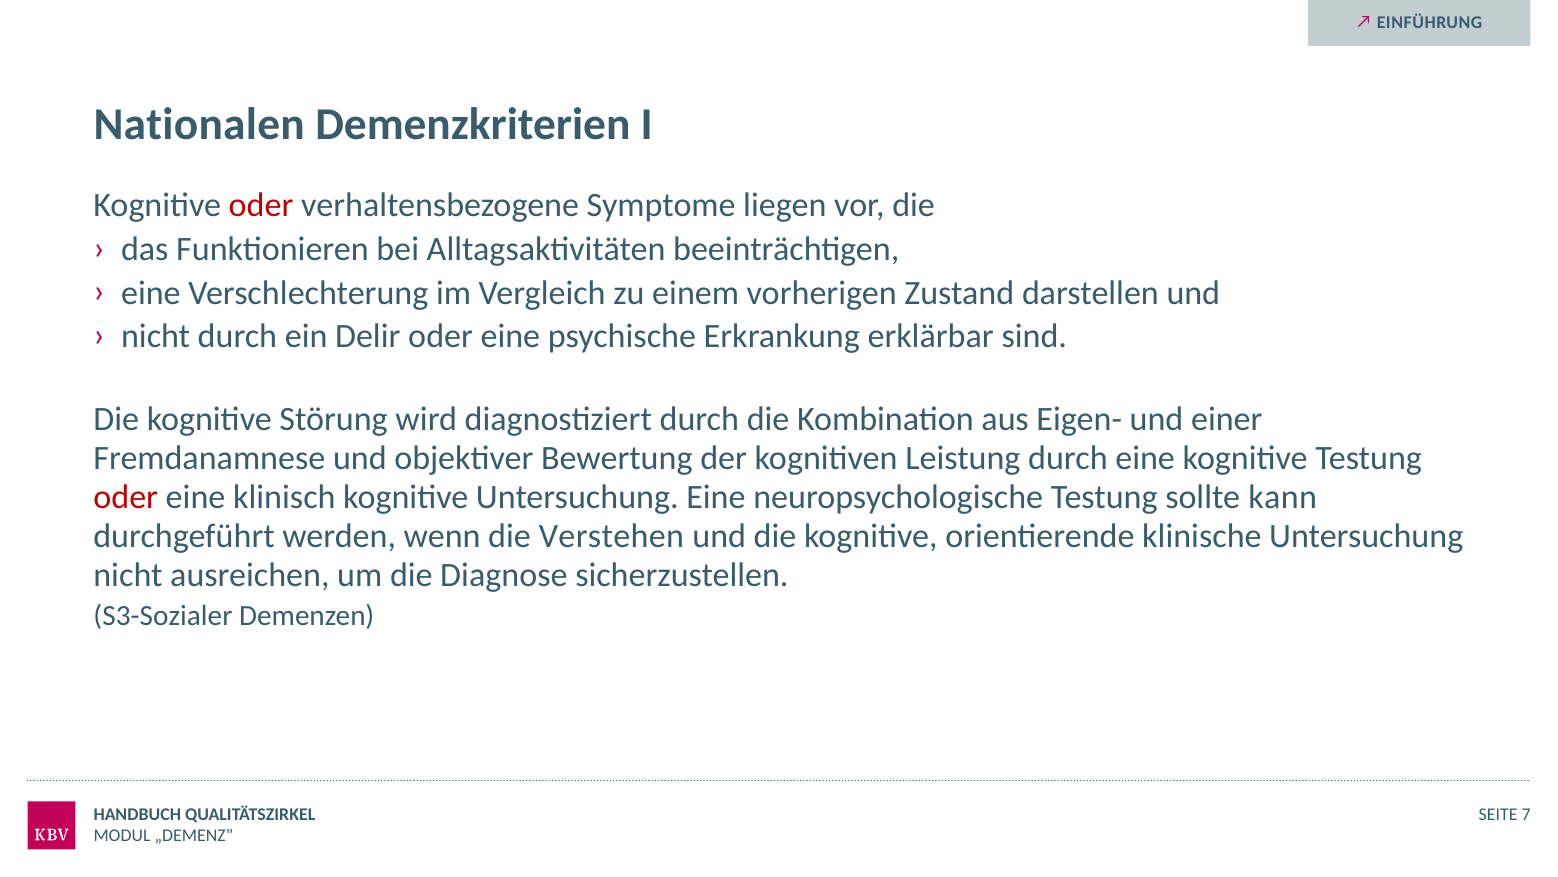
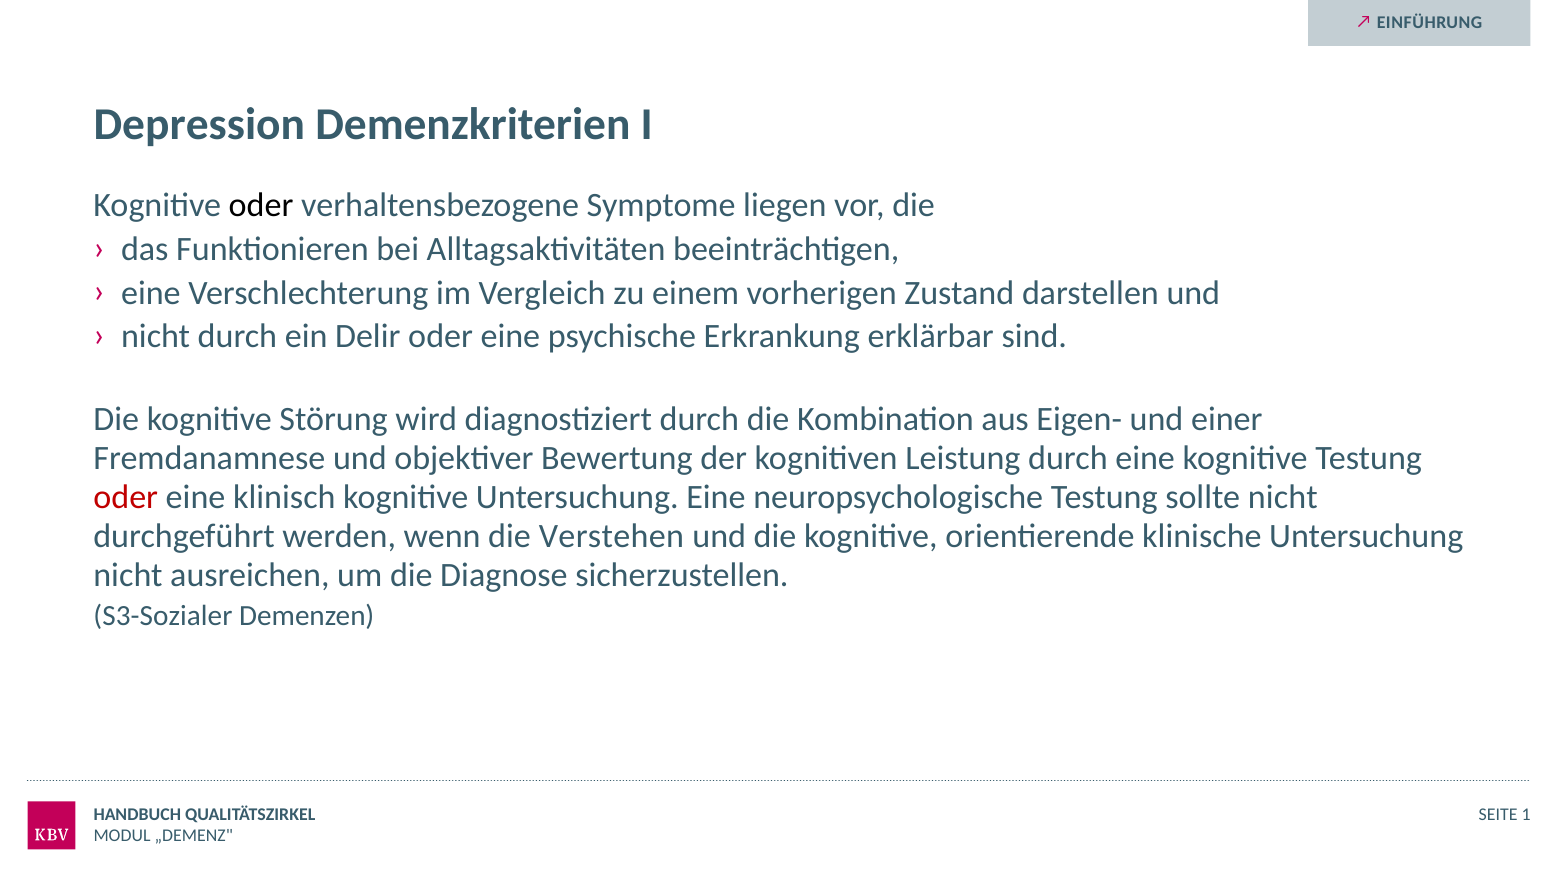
Nationalen: Nationalen -> Depression
oder at (261, 205) colour: red -> black
sollte kann: kann -> nicht
7: 7 -> 1
